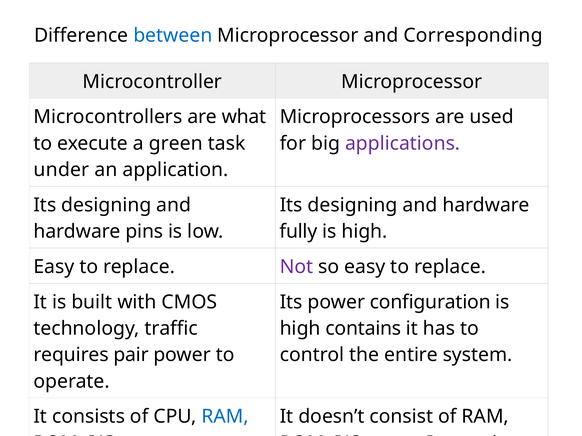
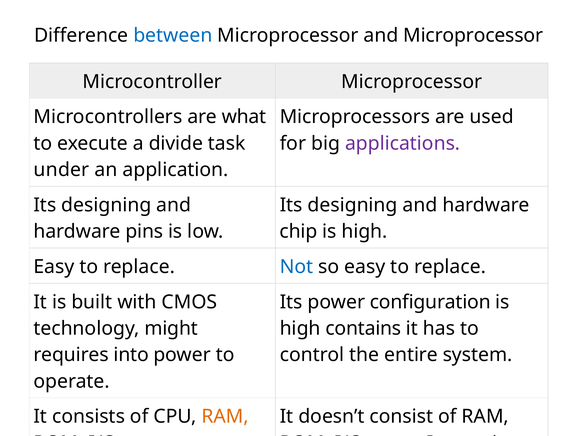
and Corresponding: Corresponding -> Microprocessor
green: green -> divide
fully: fully -> chip
Not colour: purple -> blue
traffic: traffic -> might
pair: pair -> into
RAM at (225, 417) colour: blue -> orange
